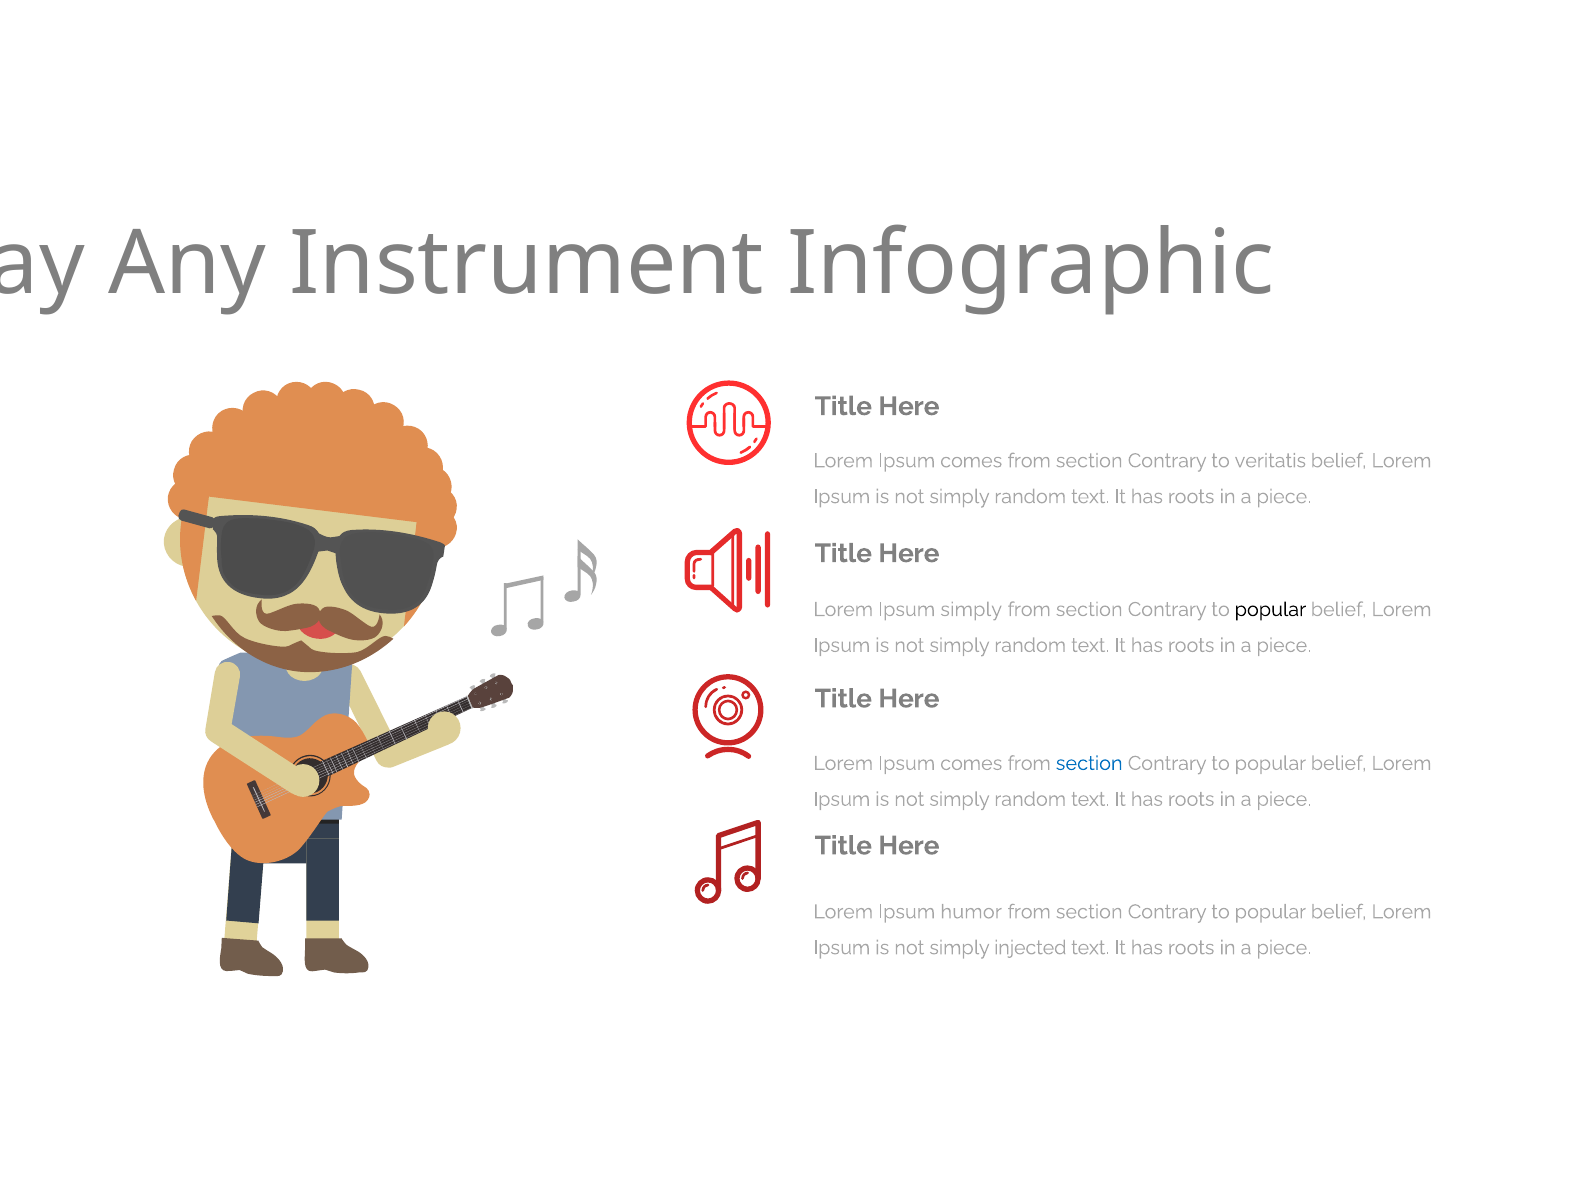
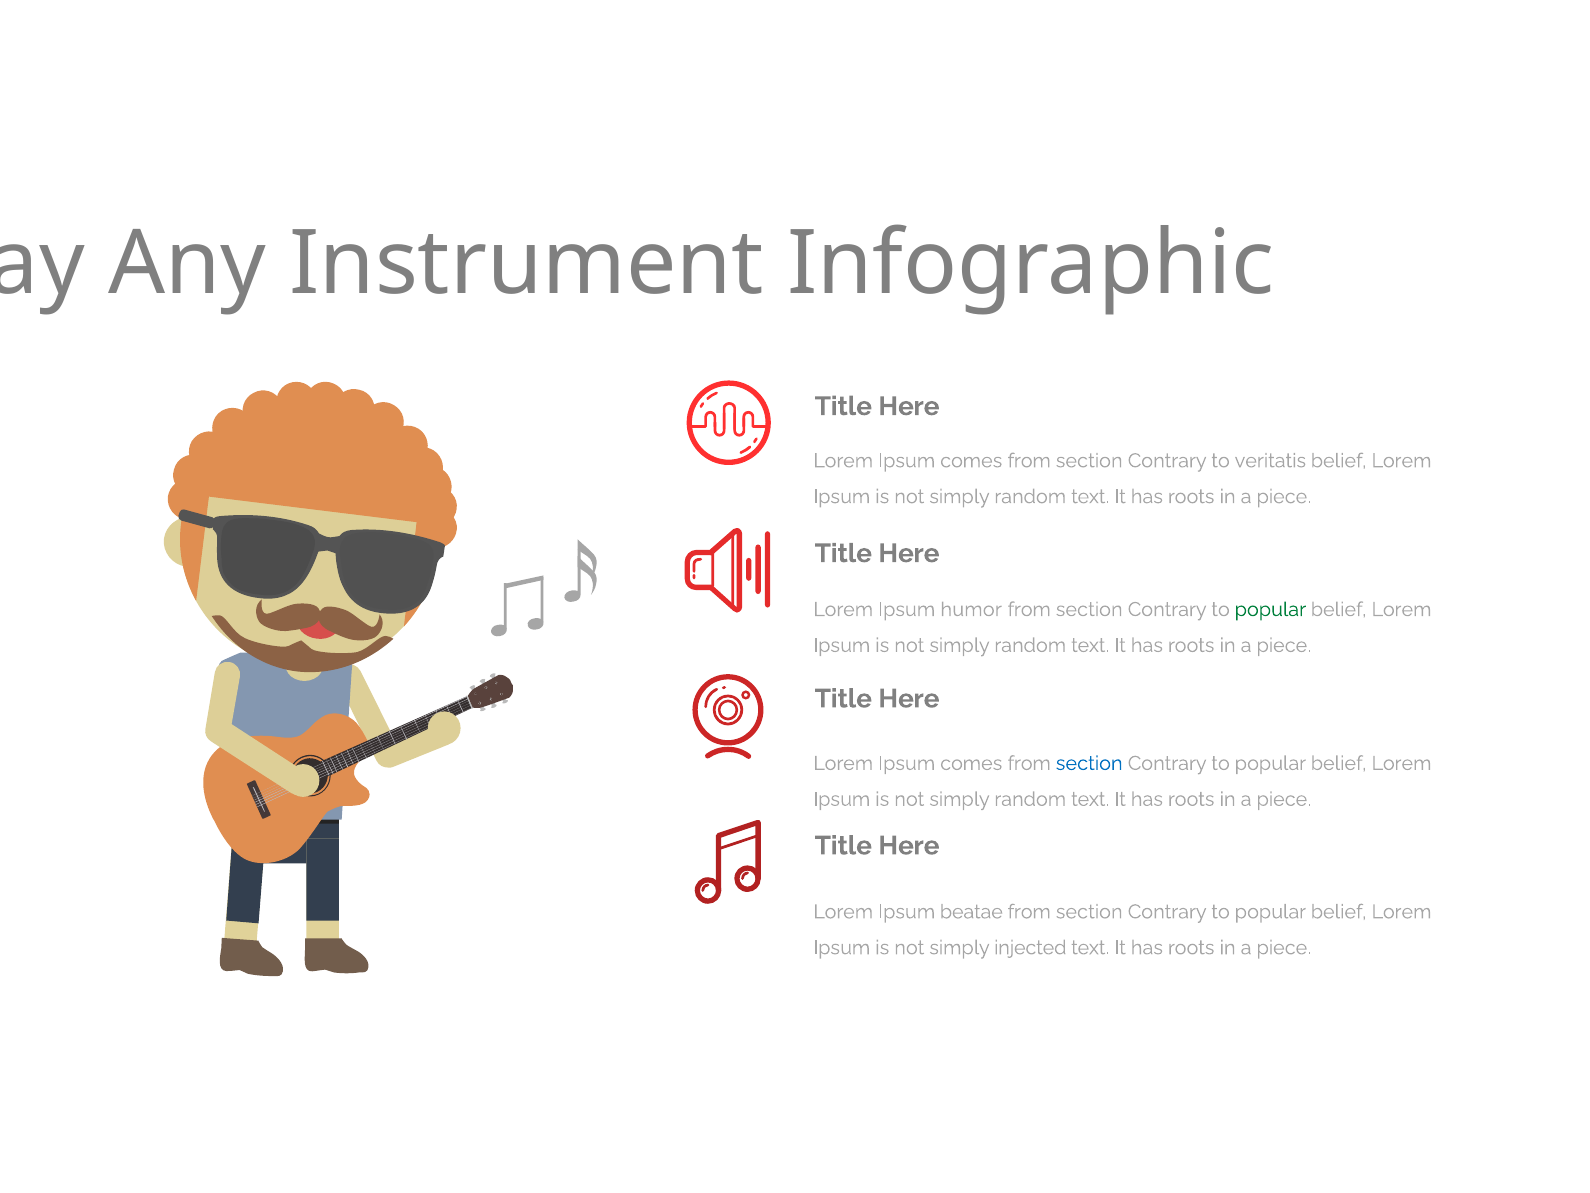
Ipsum simply: simply -> humor
popular at (1270, 609) colour: black -> green
humor: humor -> beatae
